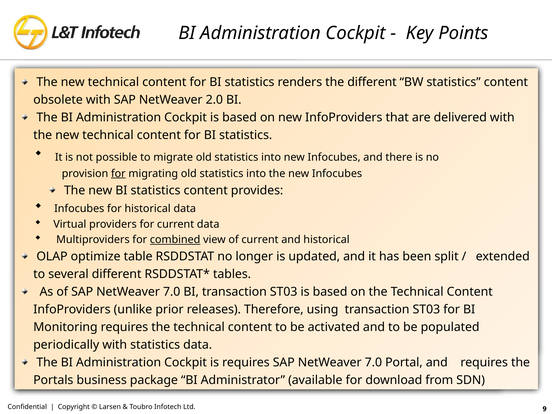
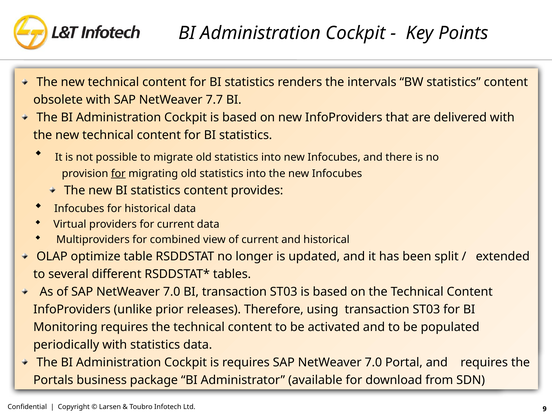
the different: different -> intervals
2.0: 2.0 -> 7.7
combined underline: present -> none
